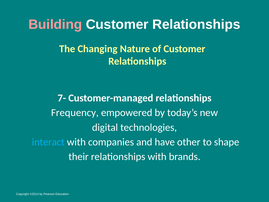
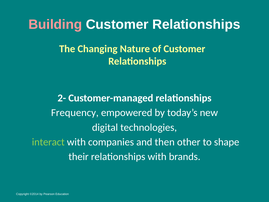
7-: 7- -> 2-
interact colour: light blue -> light green
have: have -> then
